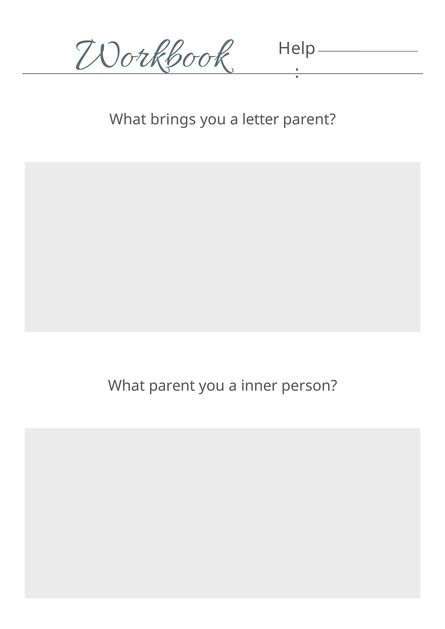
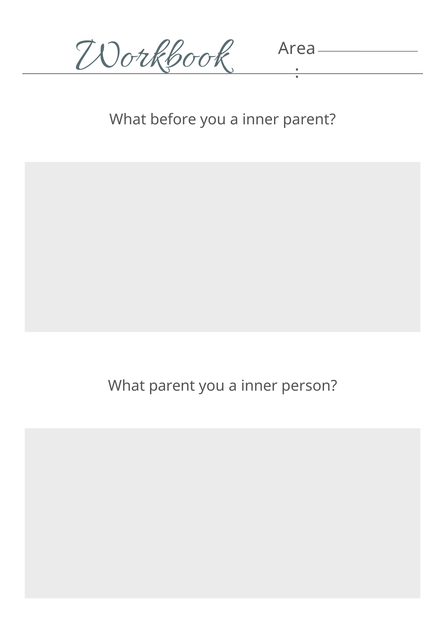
Help: Help -> Area
brings: brings -> before
letter at (261, 120): letter -> inner
